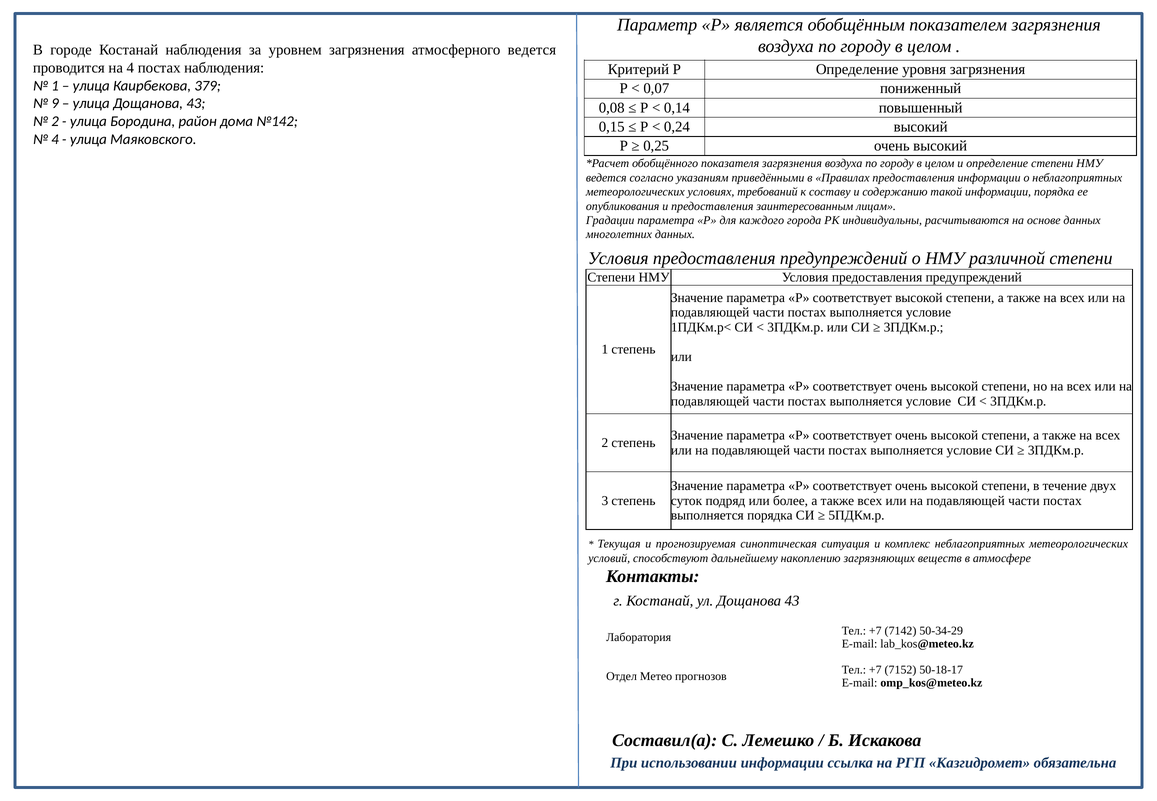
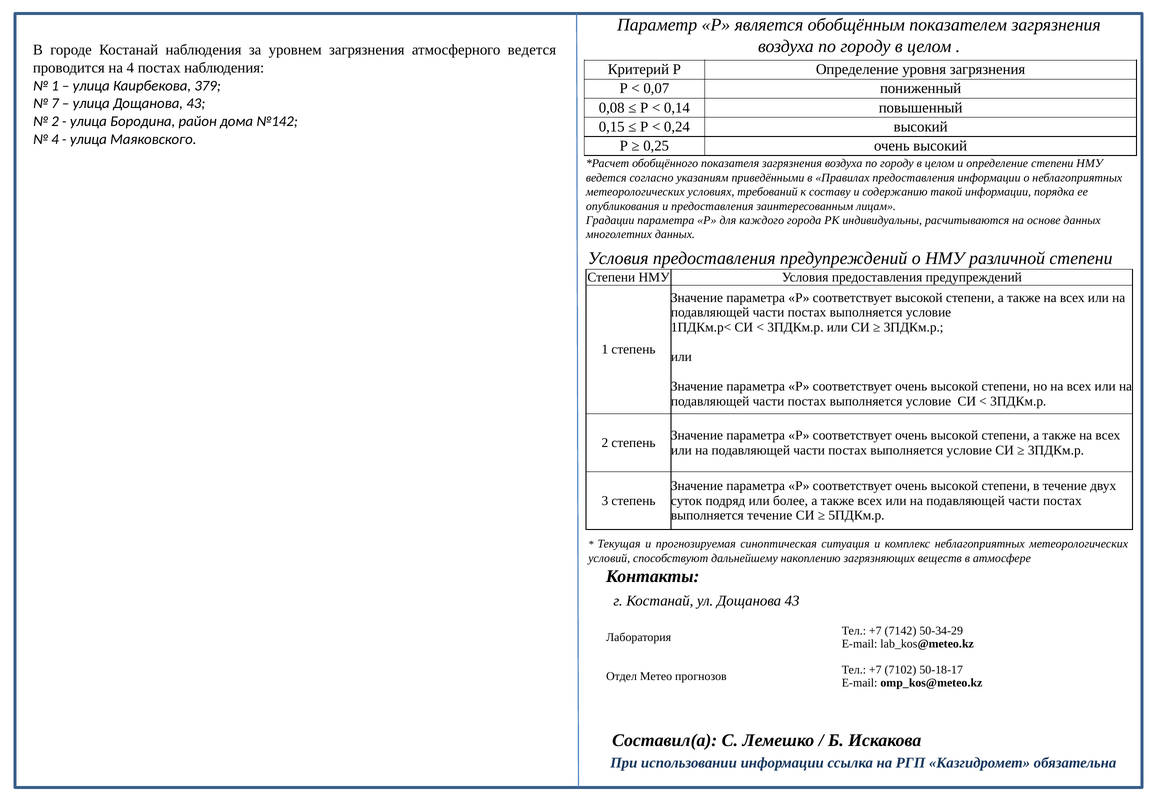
9: 9 -> 7
выполняется порядка: порядка -> течение
7152: 7152 -> 7102
